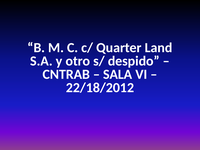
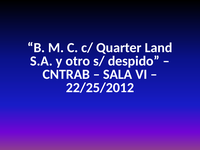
22/18/2012: 22/18/2012 -> 22/25/2012
